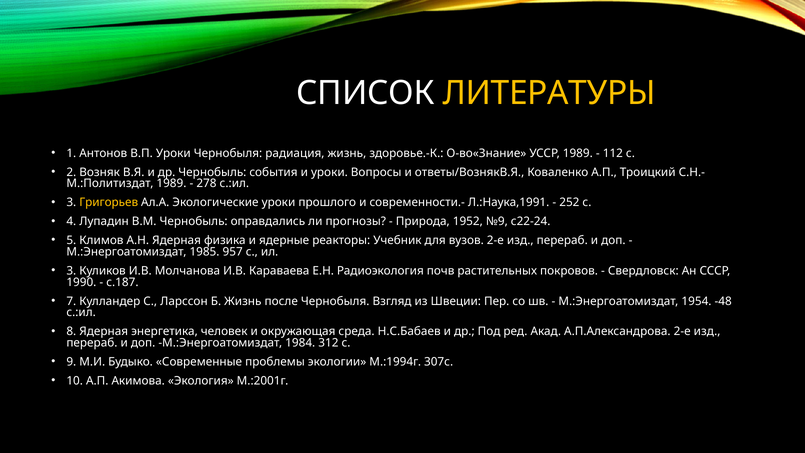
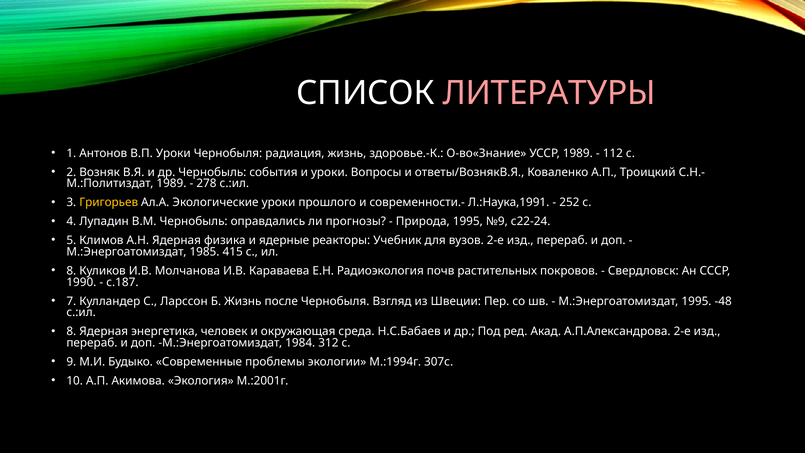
ЛИТЕРАТУРЫ colour: yellow -> pink
Природа 1952: 1952 -> 1995
957: 957 -> 415
3 at (71, 271): 3 -> 8
М.:Энергоатомиздат 1954: 1954 -> 1995
